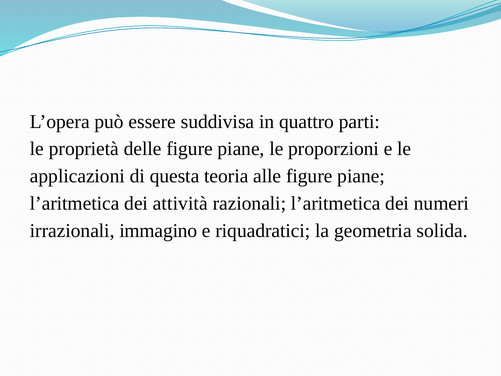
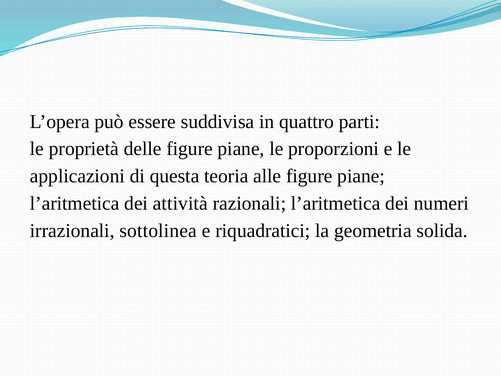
immagino: immagino -> sottolinea
